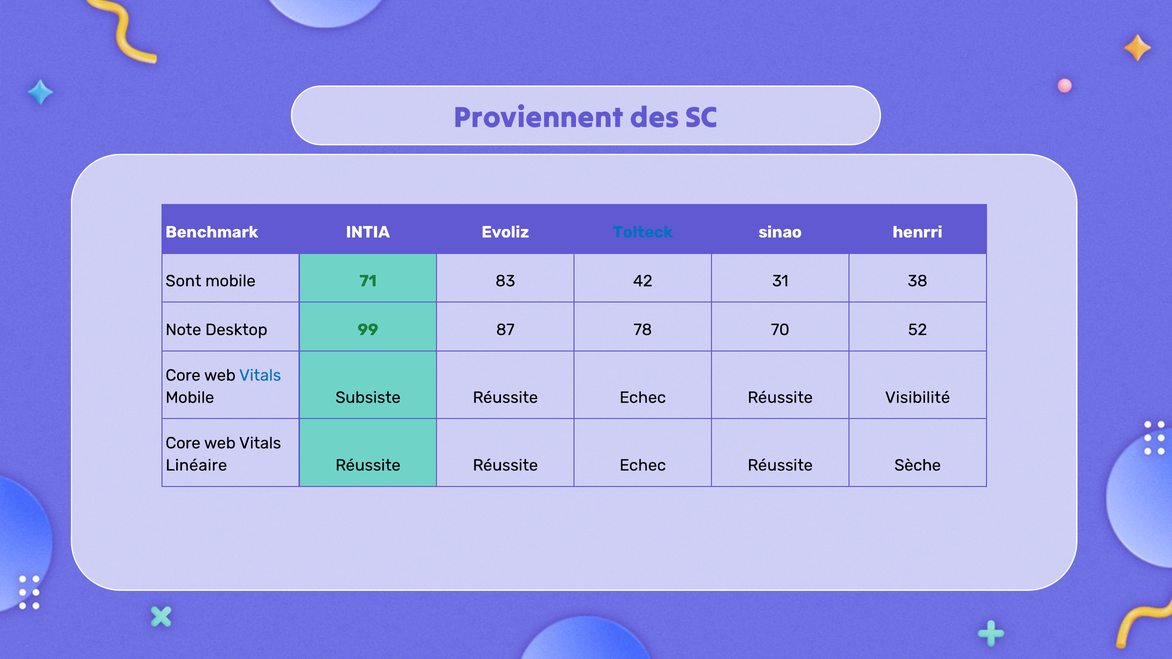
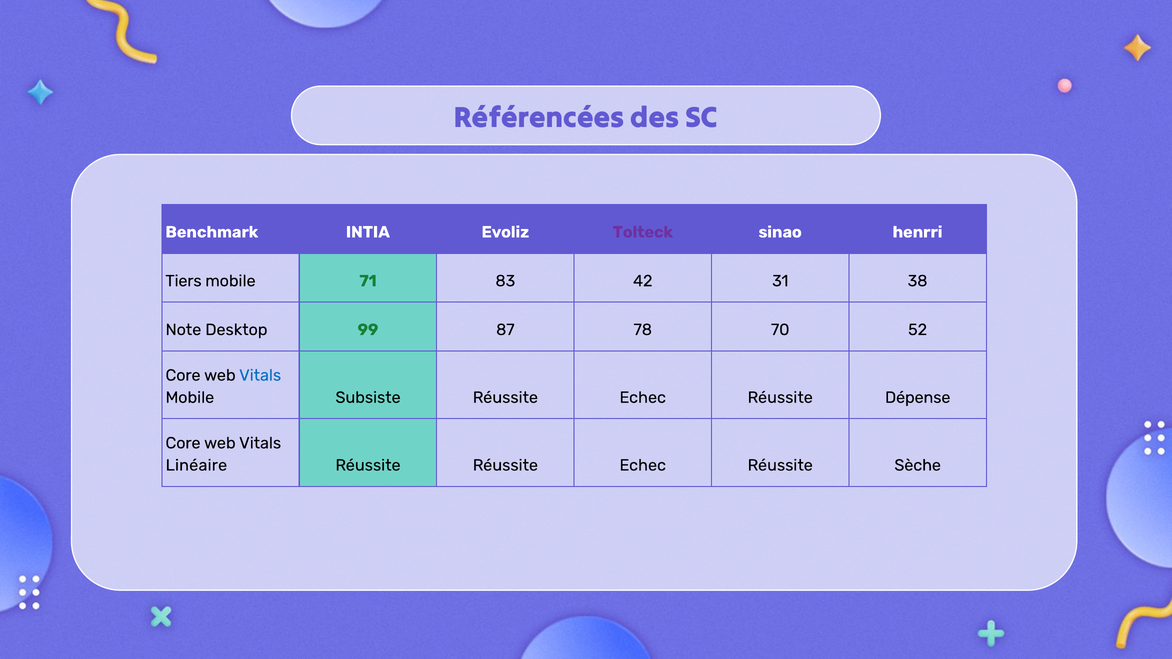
Proviennent: Proviennent -> Référencées
Tolteck colour: blue -> purple
Sont: Sont -> Tiers
Visibilité: Visibilité -> Dépense
